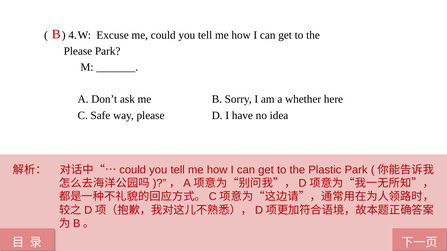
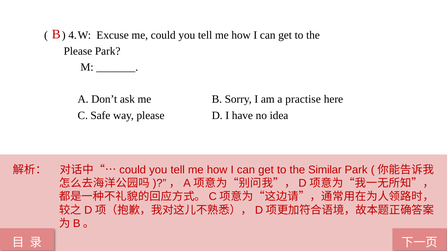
whether: whether -> practise
Plastic: Plastic -> Similar
